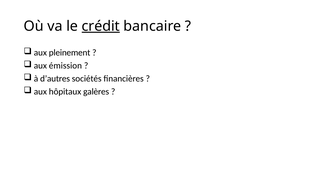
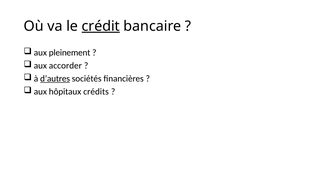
émission: émission -> accorder
d’autres underline: none -> present
galères: galères -> crédits
